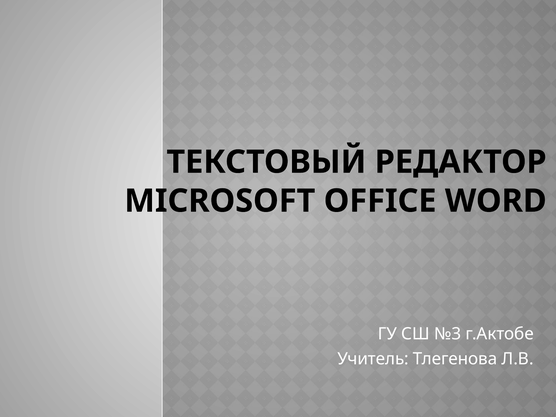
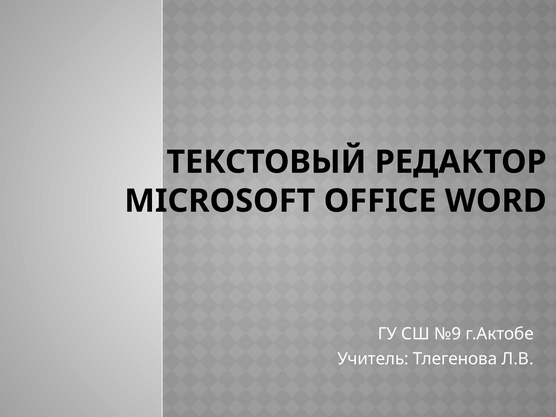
№3: №3 -> №9
